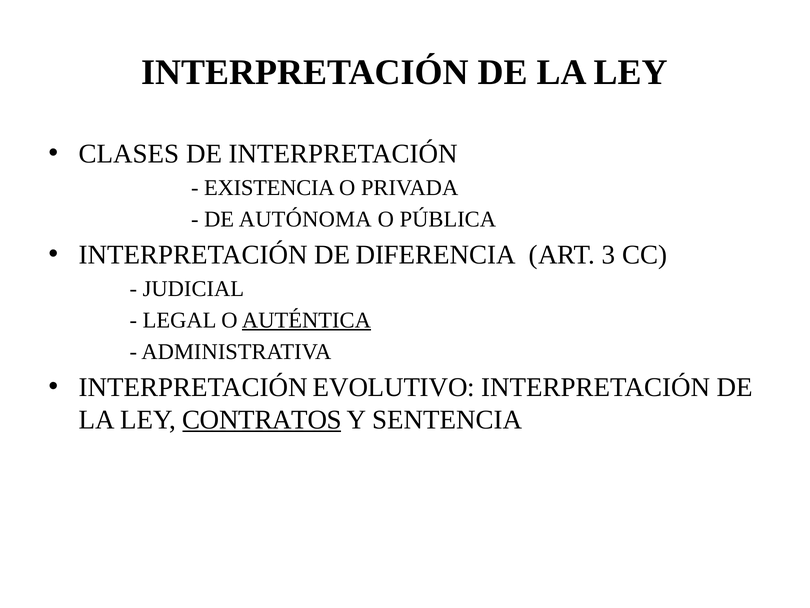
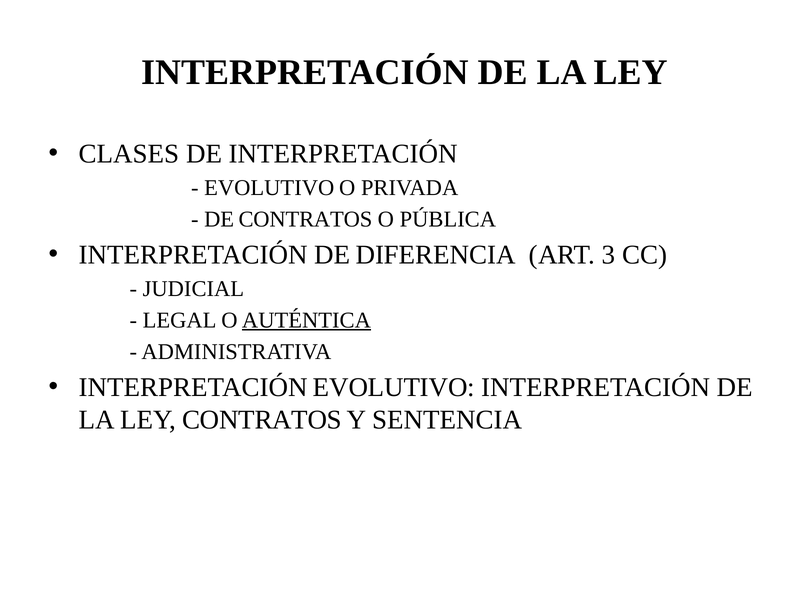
EXISTENCIA at (269, 188): EXISTENCIA -> EVOLUTIVO
DE AUTÓNOMA: AUTÓNOMA -> CONTRATOS
CONTRATOS at (262, 419) underline: present -> none
